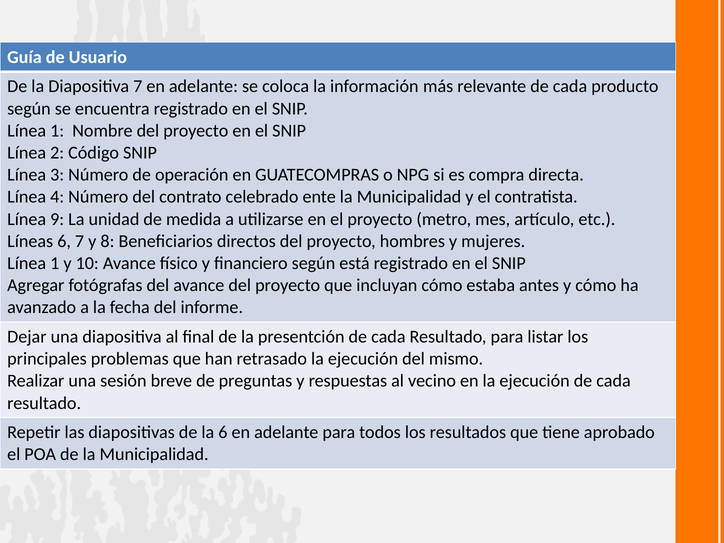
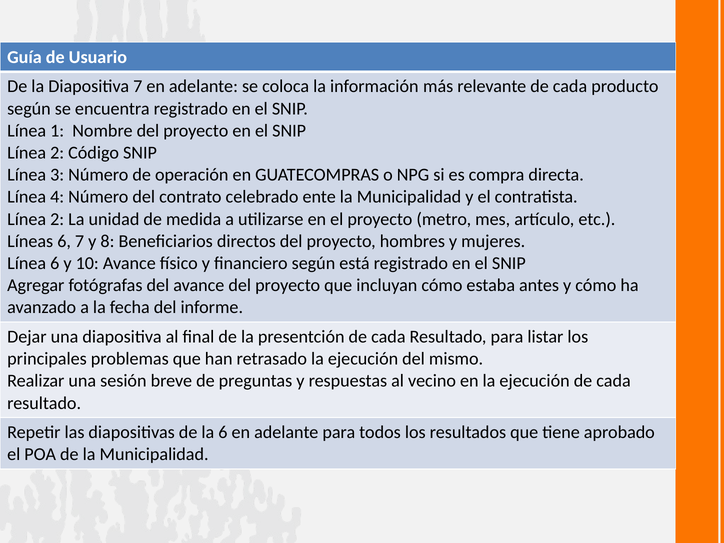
9 at (57, 219): 9 -> 2
1 at (55, 263): 1 -> 6
